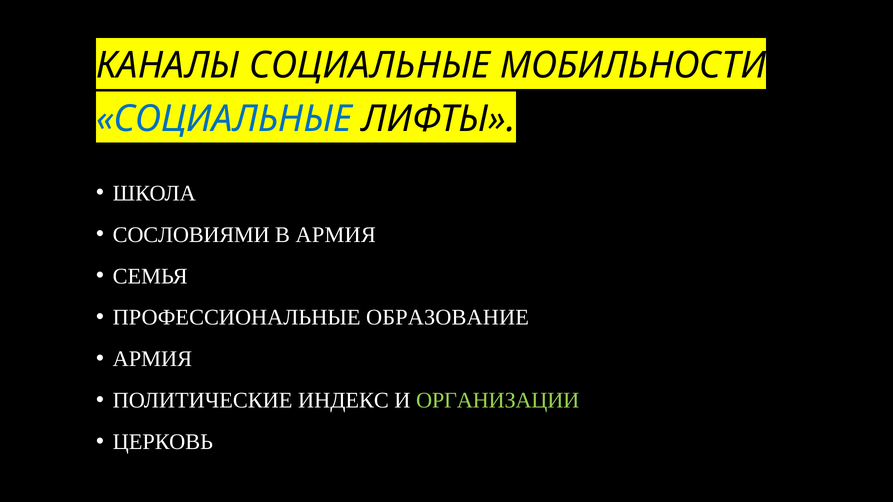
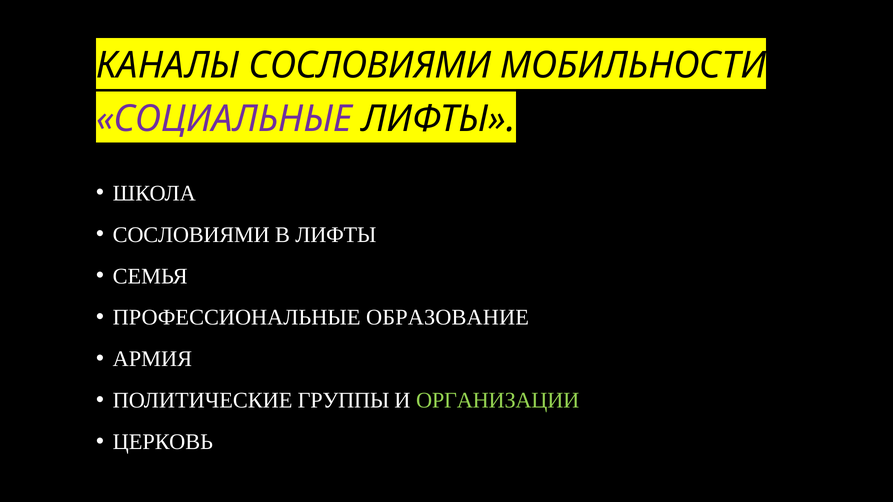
КАНАЛЫ СОЦИАЛЬНЫЕ: СОЦИАЛЬНЫЕ -> СОСЛОВИЯМИ
СОЦИАЛЬНЫЕ at (224, 119) colour: blue -> purple
В АРМИЯ: АРМИЯ -> ЛИФТЫ
ИНДЕКС: ИНДЕКС -> ГРУППЫ
